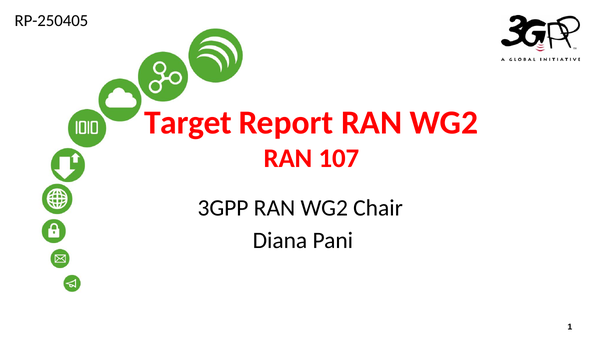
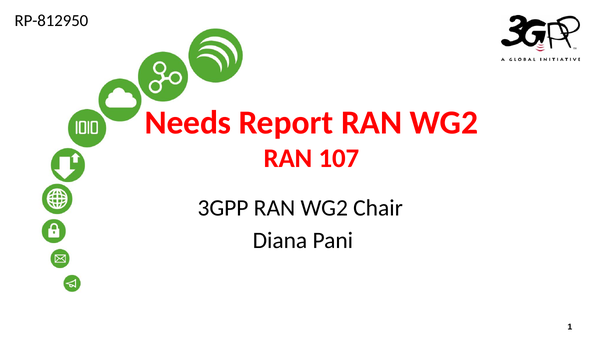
RP-250405: RP-250405 -> RP-812950
Target: Target -> Needs
